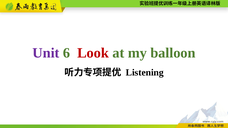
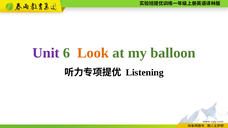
Look colour: red -> orange
